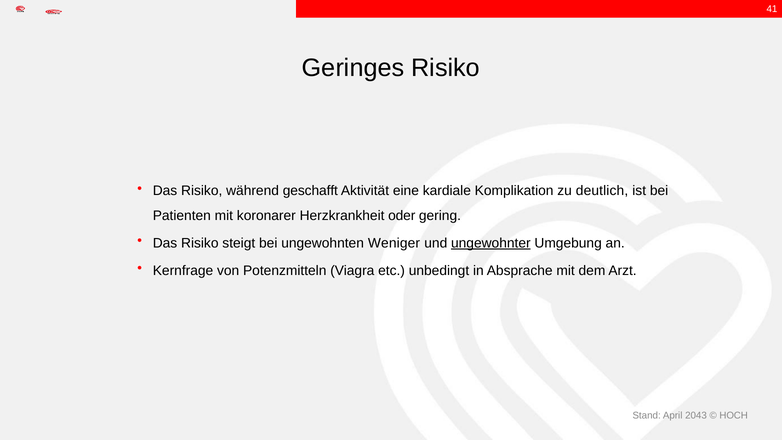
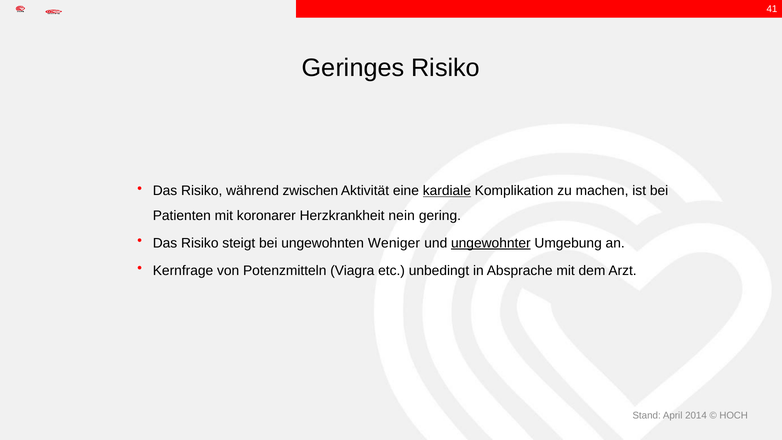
geschafft: geschafft -> zwischen
kardiale underline: none -> present
deutlich: deutlich -> machen
oder: oder -> nein
2043: 2043 -> 2014
